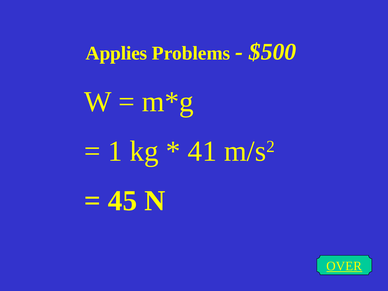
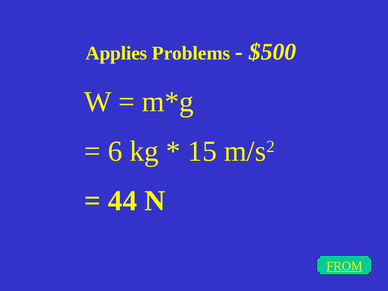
1: 1 -> 6
41: 41 -> 15
45: 45 -> 44
OVER: OVER -> FROM
